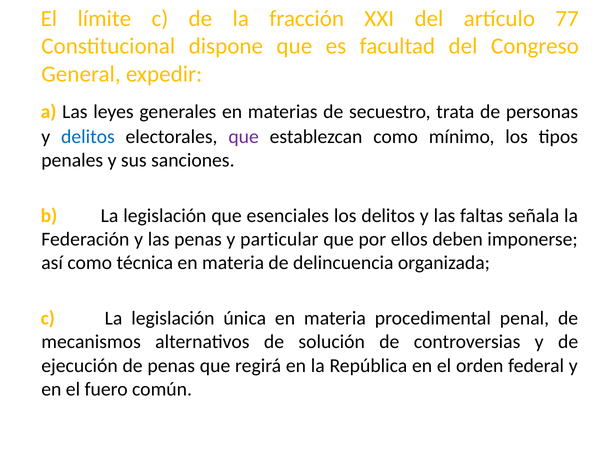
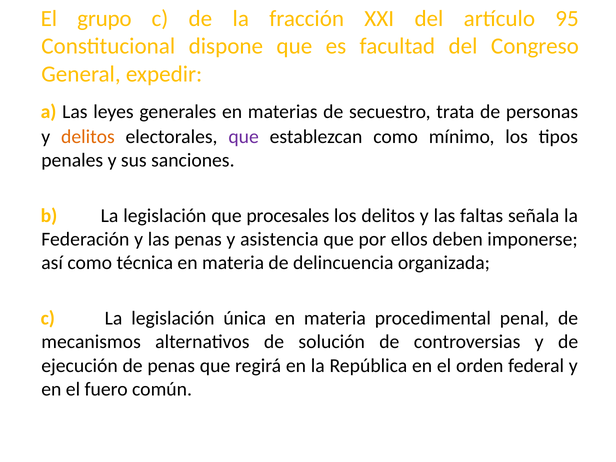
límite: límite -> grupo
77: 77 -> 95
delitos at (88, 137) colour: blue -> orange
esenciales: esenciales -> procesales
particular: particular -> asistencia
